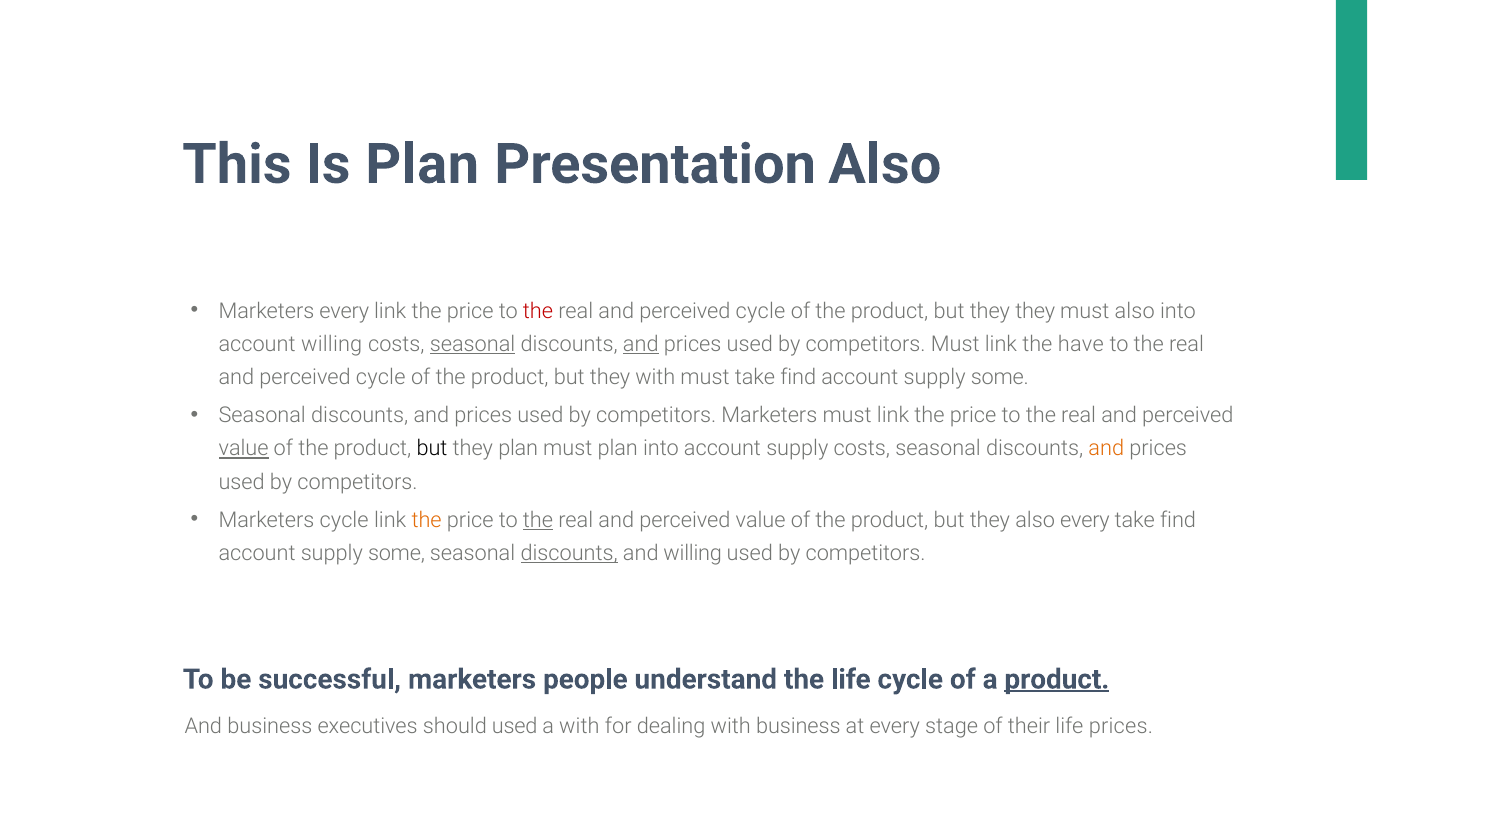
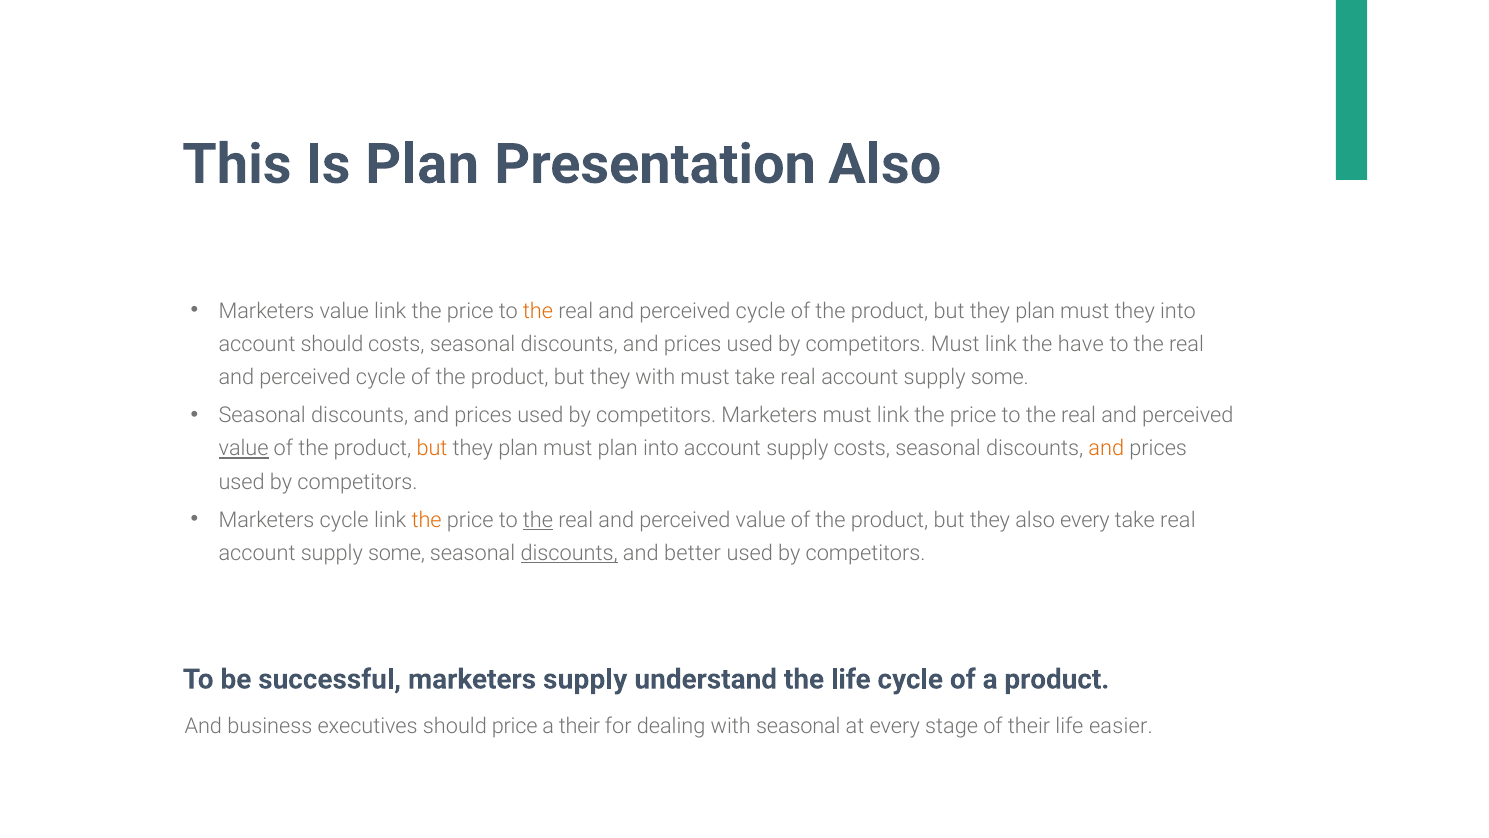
Marketers every: every -> value
the at (538, 311) colour: red -> orange
they at (1035, 311): they -> plan
must also: also -> they
account willing: willing -> should
seasonal at (473, 344) underline: present -> none
and at (641, 344) underline: present -> none
must take find: find -> real
but at (432, 449) colour: black -> orange
find at (1178, 520): find -> real
and willing: willing -> better
marketers people: people -> supply
product at (1057, 679) underline: present -> none
should used: used -> price
a with: with -> their
with business: business -> seasonal
life prices: prices -> easier
